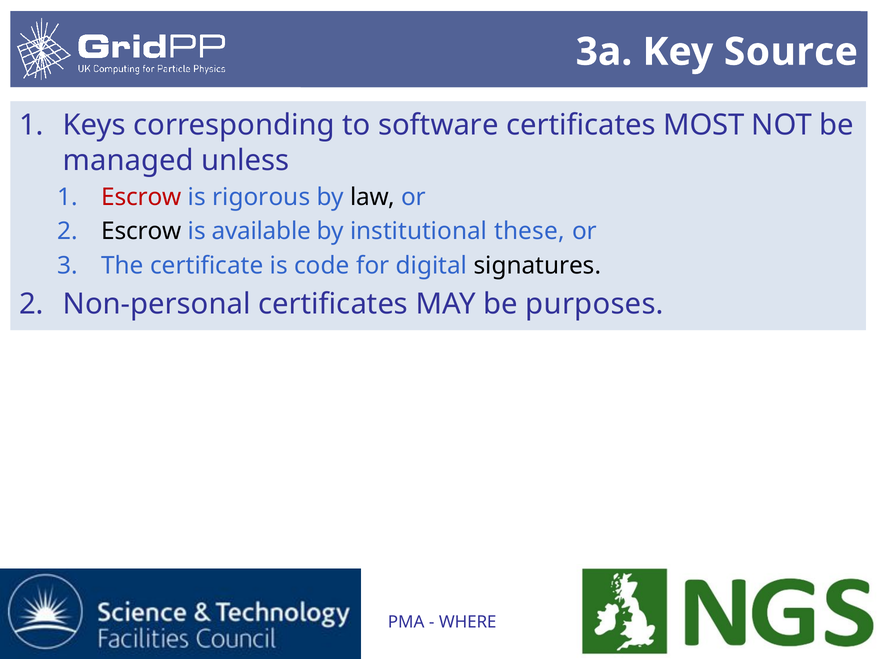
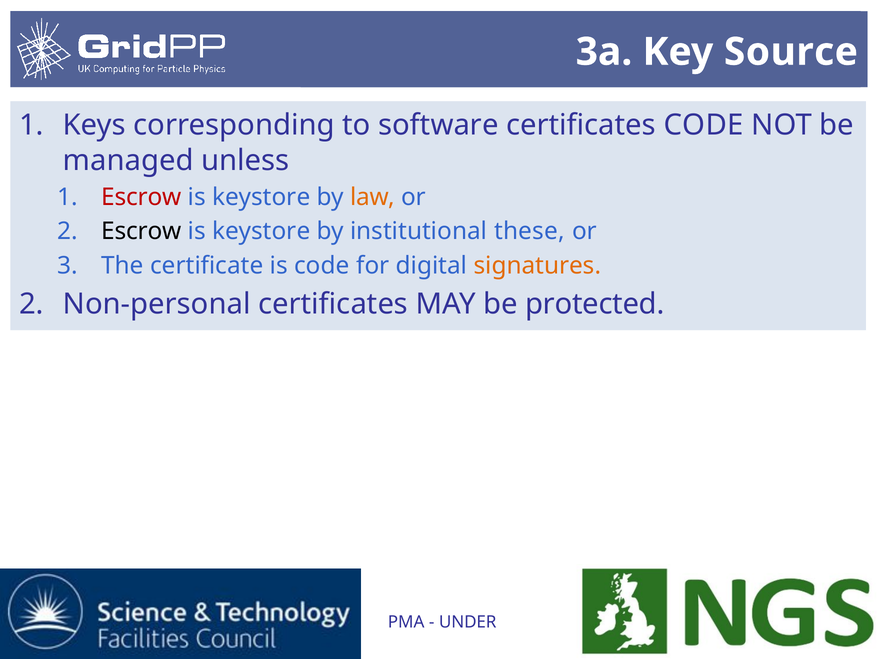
certificates MOST: MOST -> CODE
rigorous at (261, 197): rigorous -> keystore
law colour: black -> orange
available at (261, 231): available -> keystore
signatures colour: black -> orange
purposes: purposes -> protected
WHERE: WHERE -> UNDER
